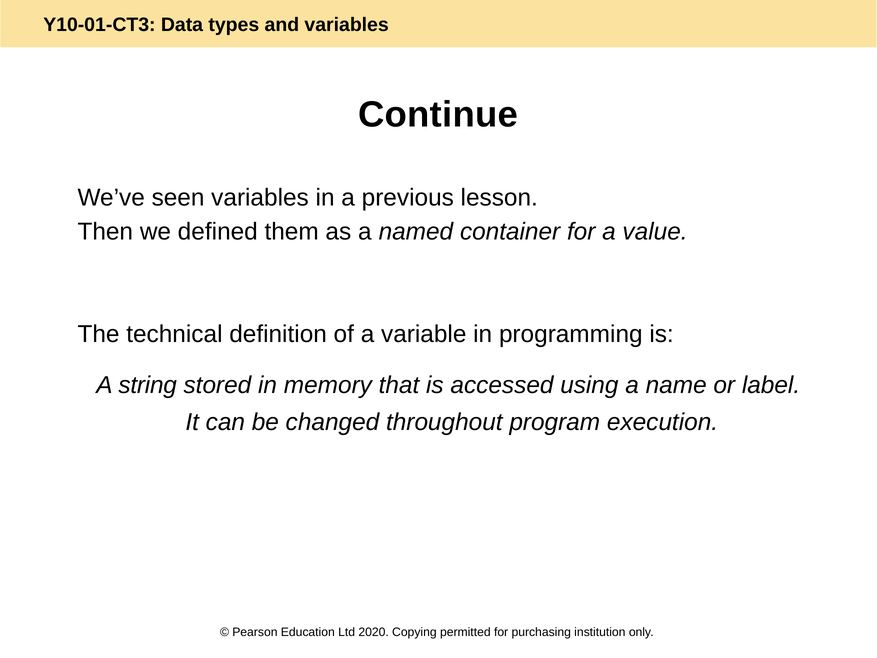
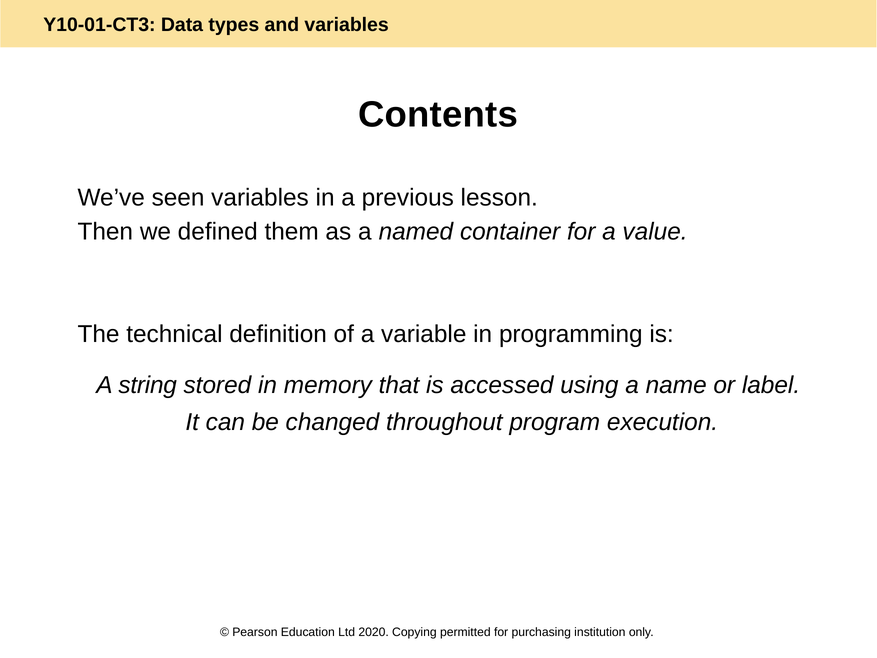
Continue: Continue -> Contents
